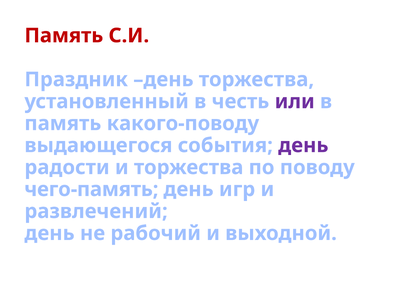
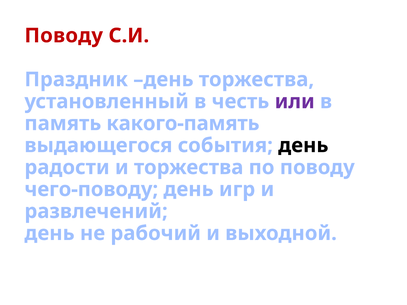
Память at (64, 36): Память -> Поводу
какого-поводу: какого-поводу -> какого-память
день at (303, 146) colour: purple -> black
чего-память: чего-память -> чего-поводу
